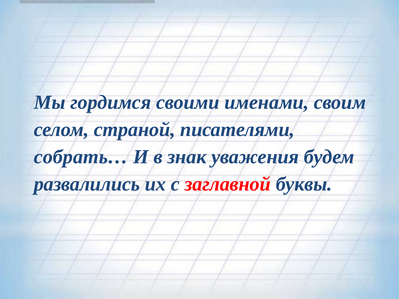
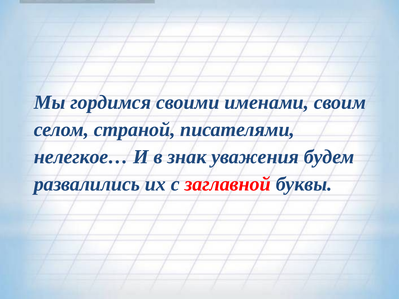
собрать…: собрать… -> нелегкое…
